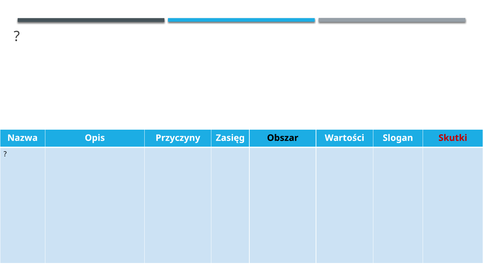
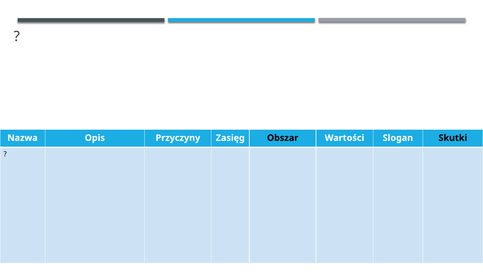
Skutki colour: red -> black
